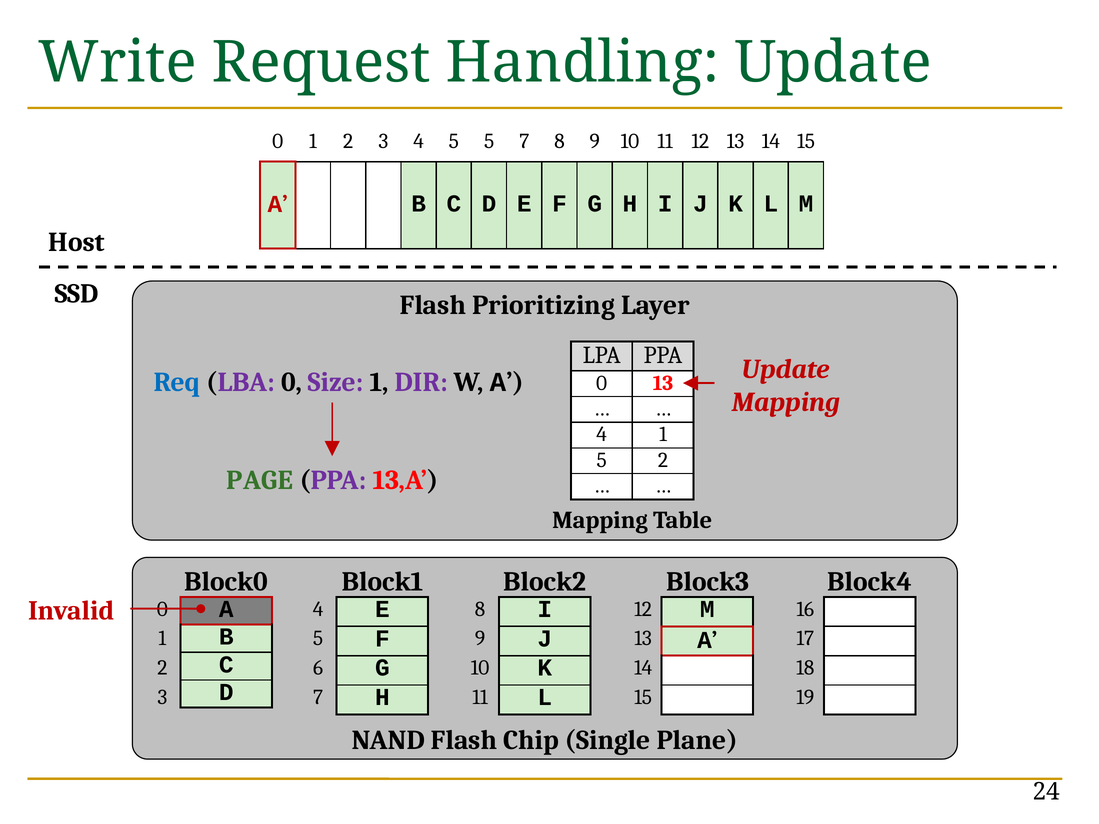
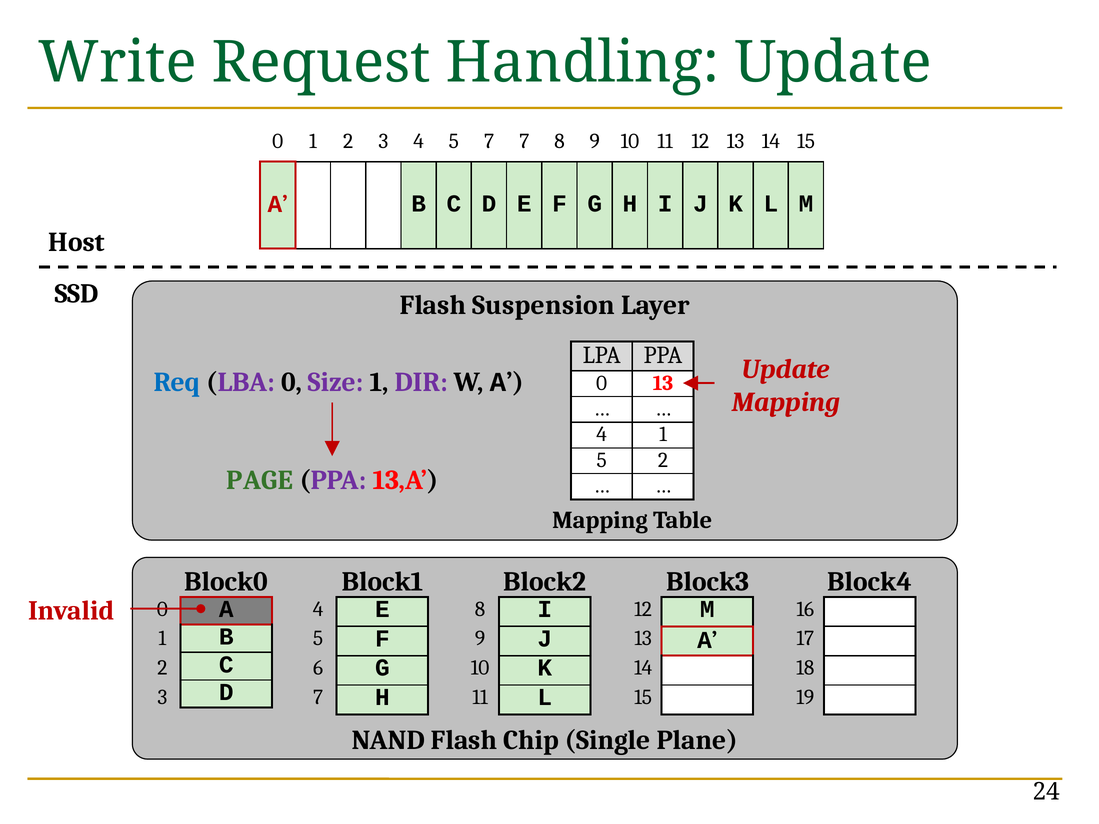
5 5: 5 -> 7
Prioritizing: Prioritizing -> Suspension
